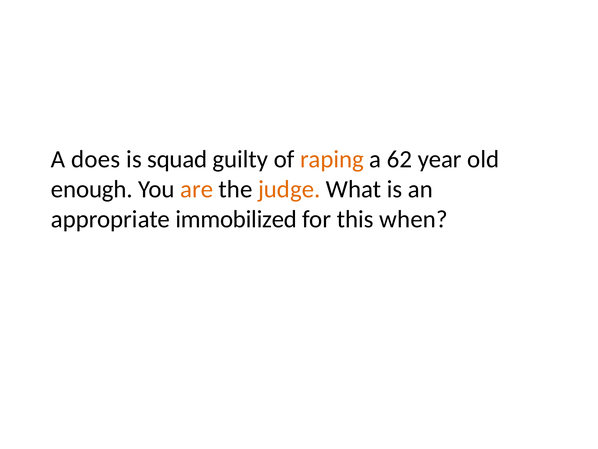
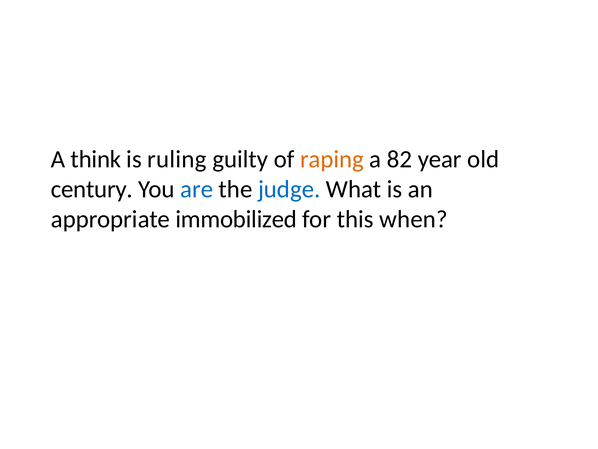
does: does -> think
squad: squad -> ruling
62: 62 -> 82
enough: enough -> century
are colour: orange -> blue
judge colour: orange -> blue
